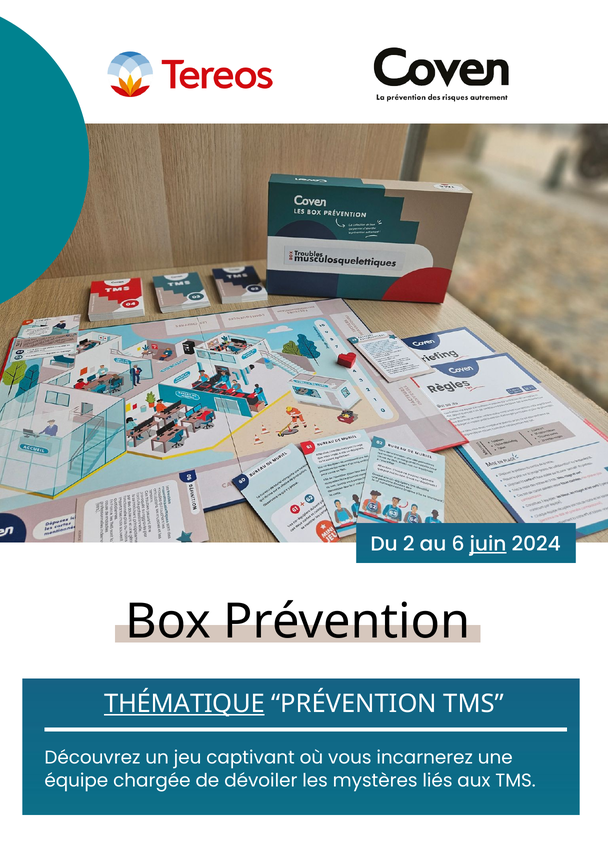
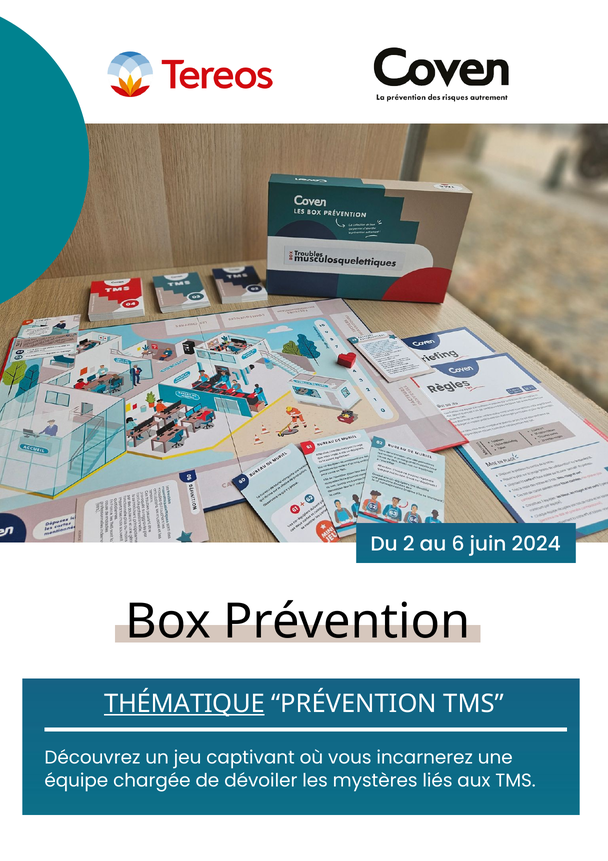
juin underline: present -> none
